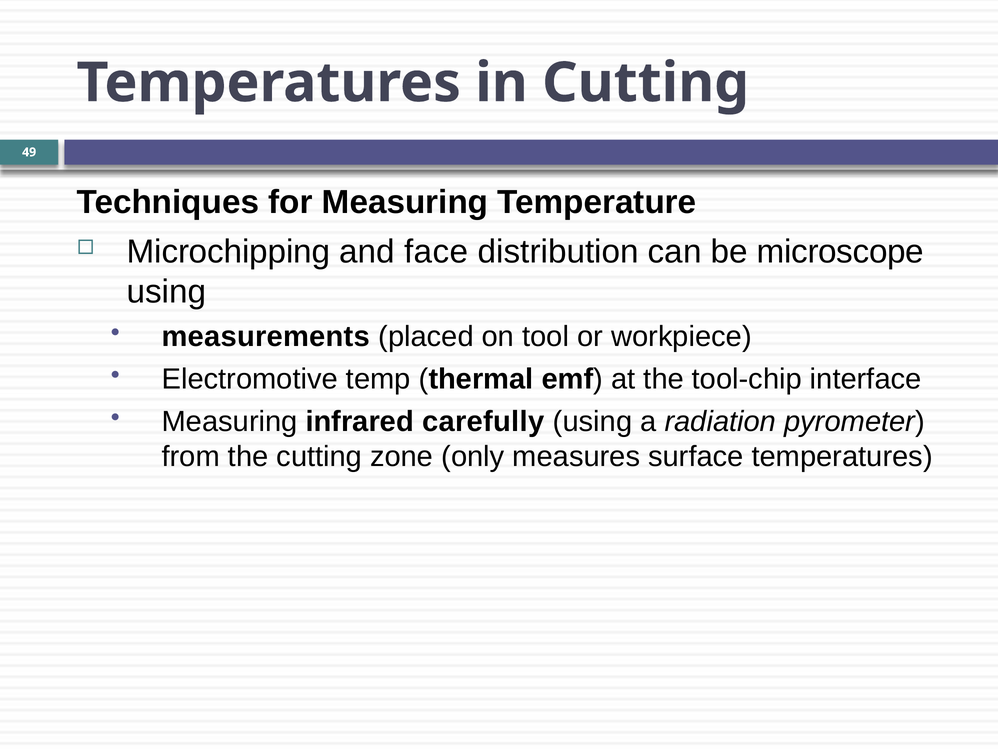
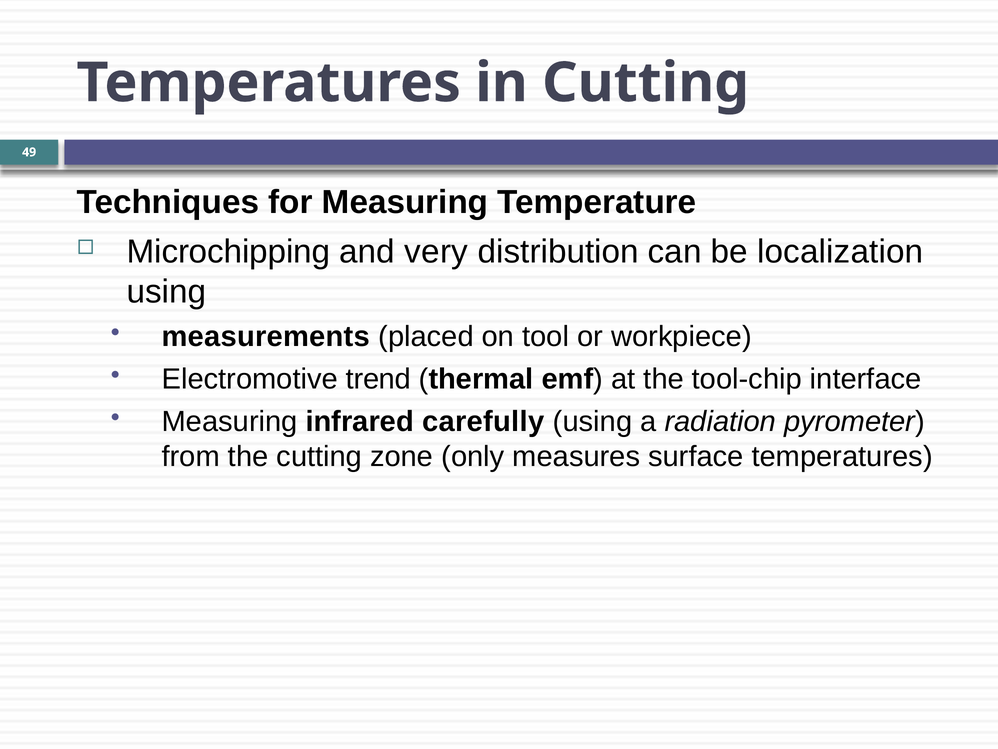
face: face -> very
microscope: microscope -> localization
temp: temp -> trend
